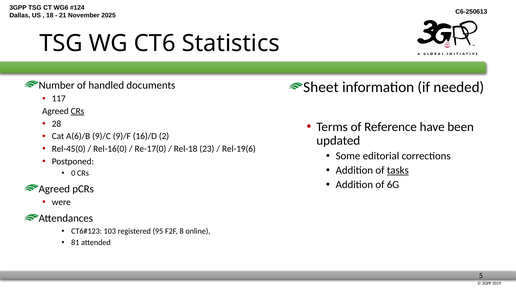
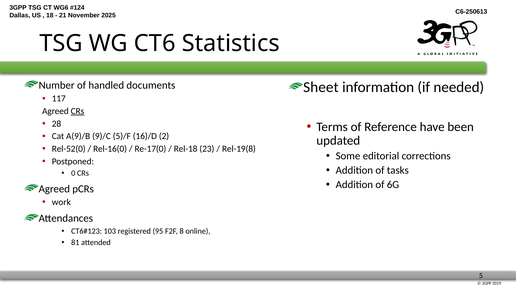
A(6)/B: A(6)/B -> A(9)/B
9)/F: 9)/F -> 5)/F
Rel-45(0: Rel-45(0 -> Rel-52(0
Rel-19(6: Rel-19(6 -> Rel-19(8
tasks underline: present -> none
were: were -> work
